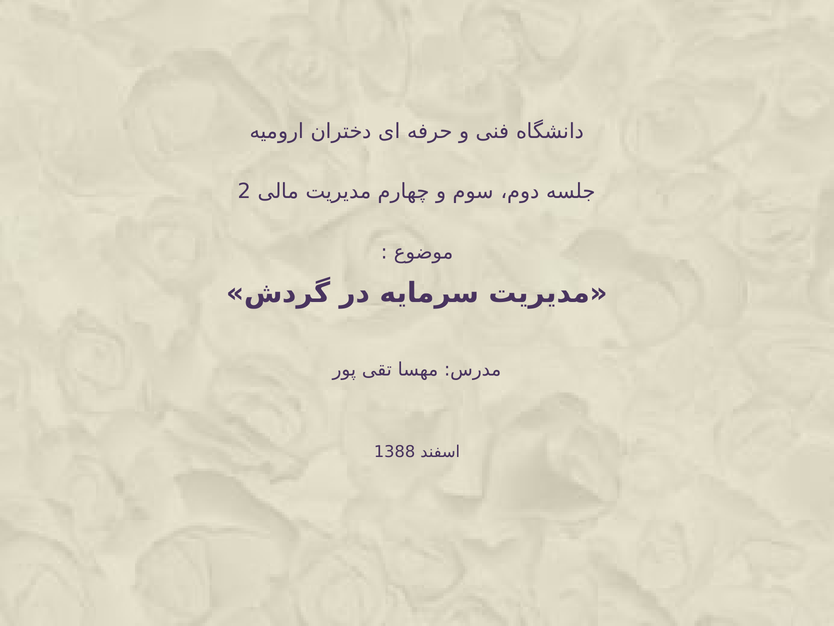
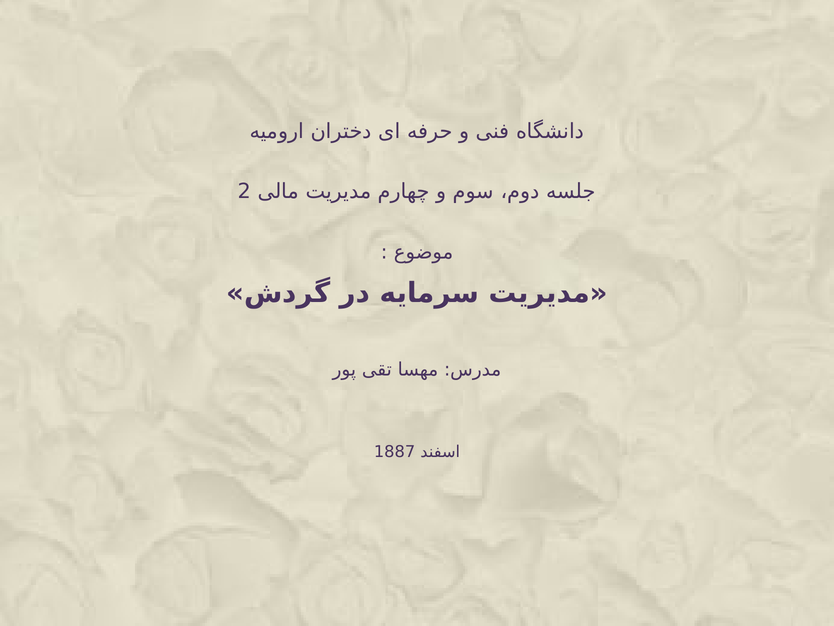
1388: 1388 -> 1887
